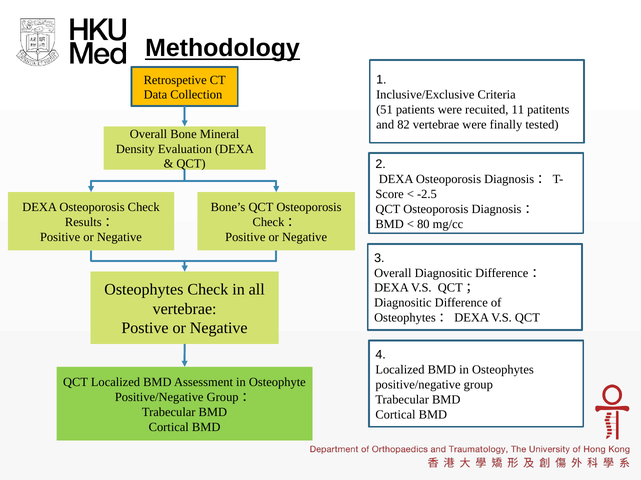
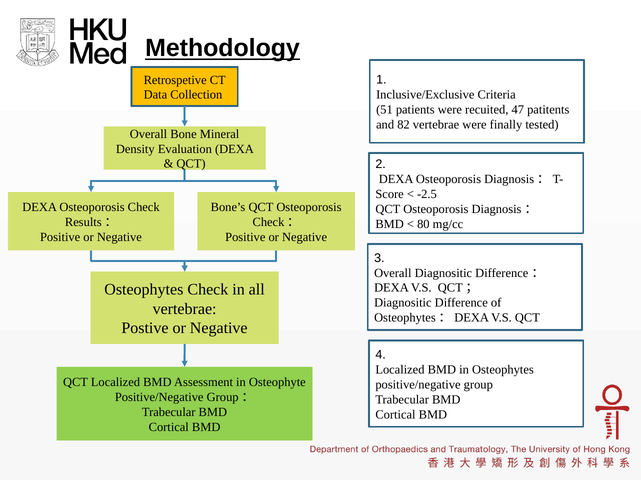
11: 11 -> 47
